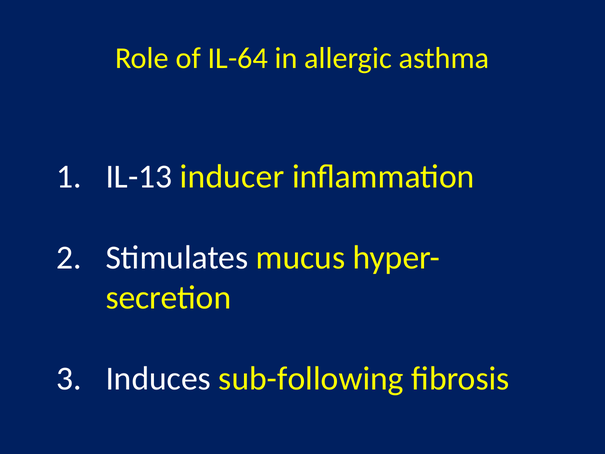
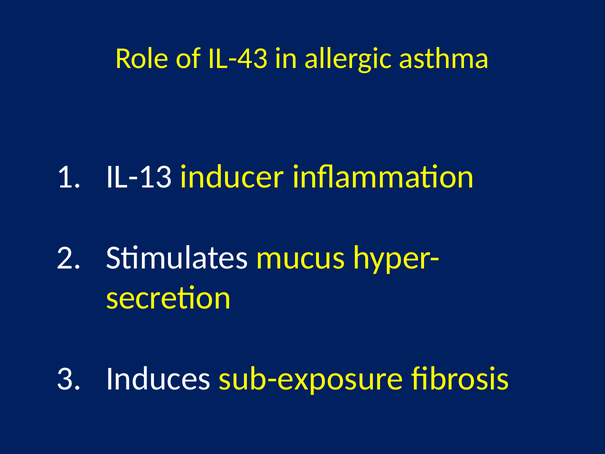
IL-64: IL-64 -> IL-43
sub-following: sub-following -> sub-exposure
